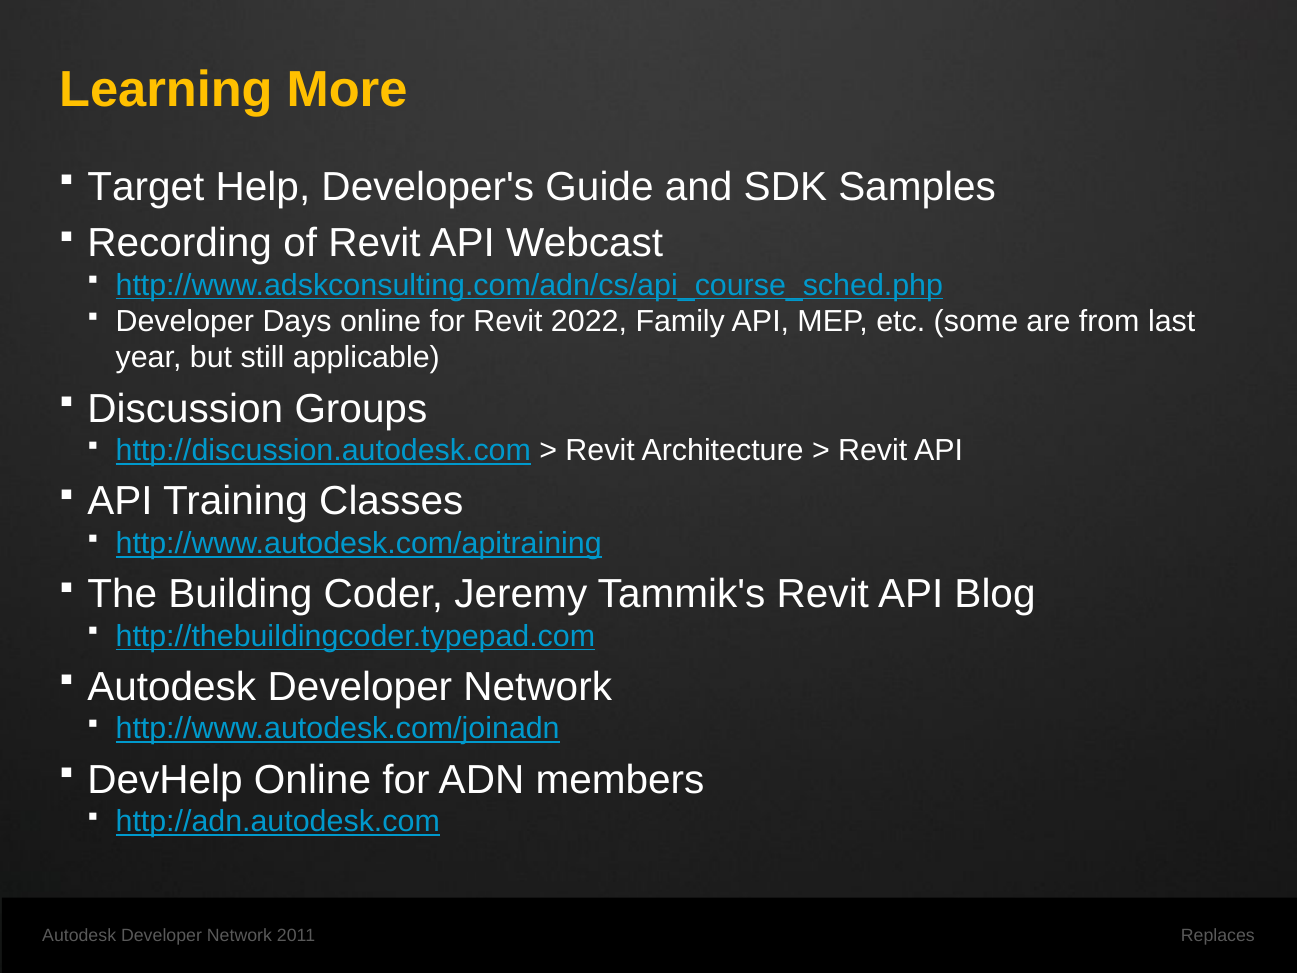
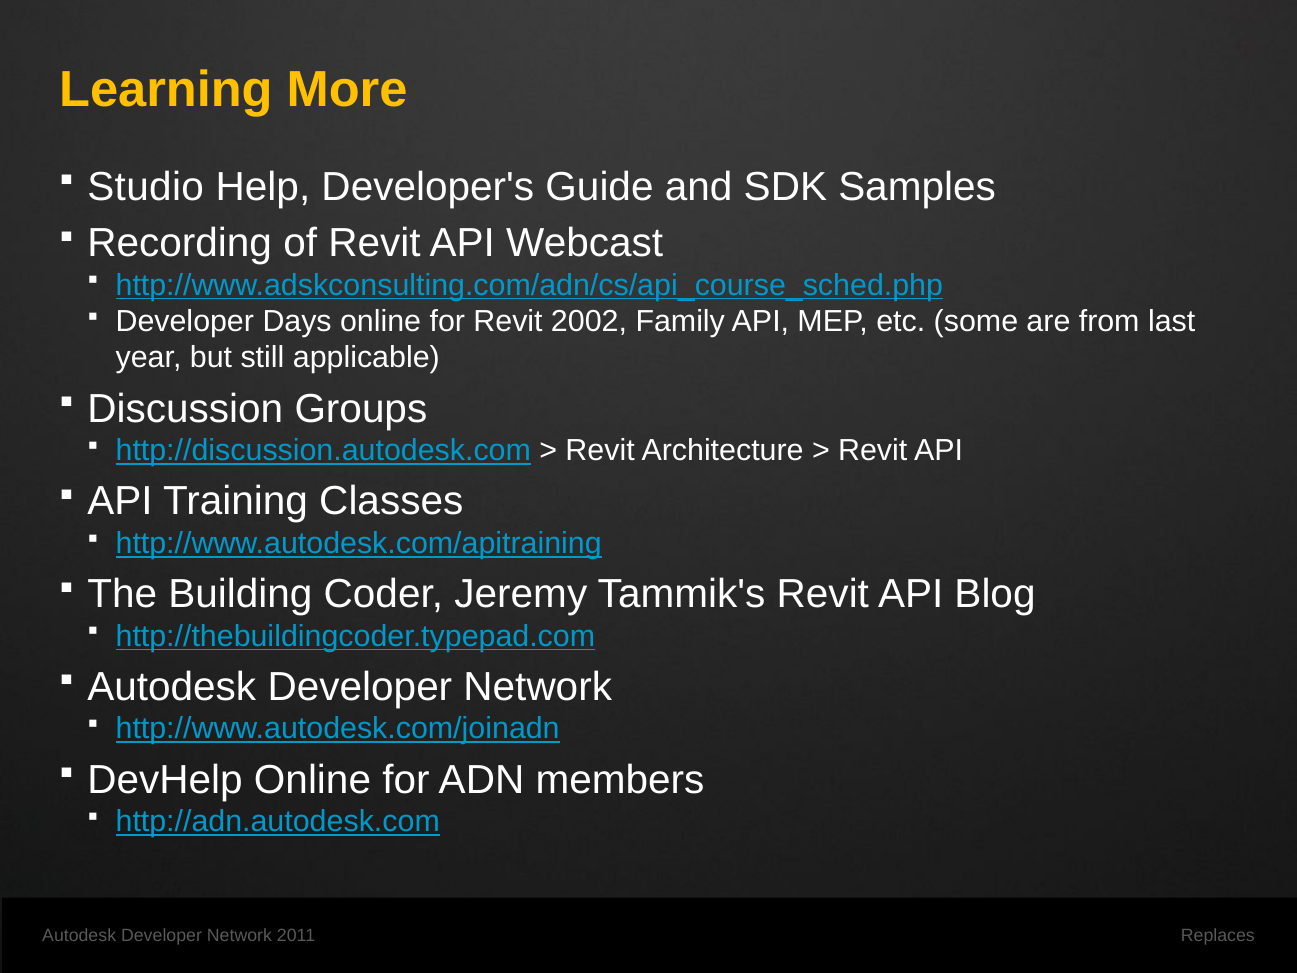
Target: Target -> Studio
2022: 2022 -> 2002
